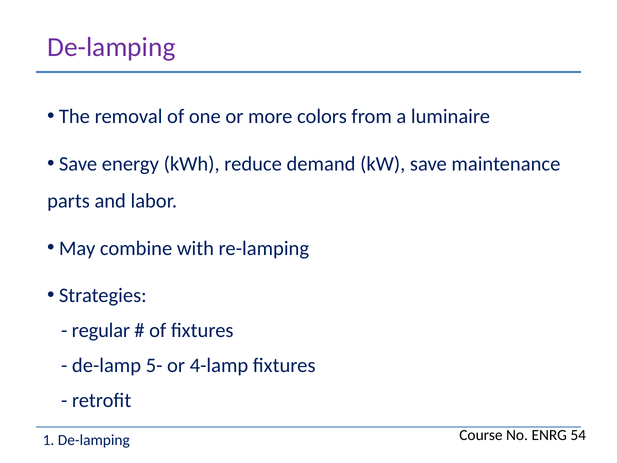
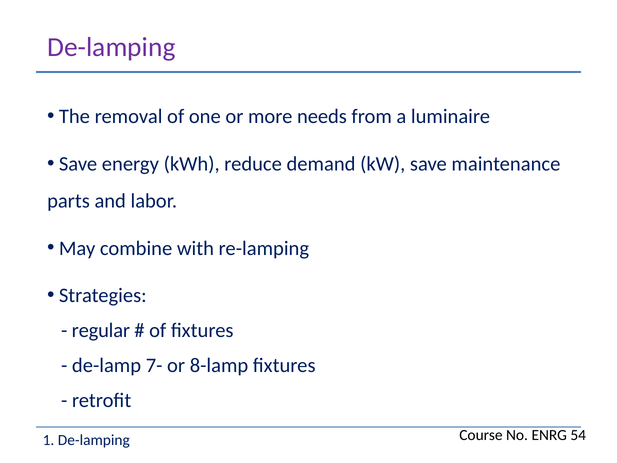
colors: colors -> needs
5-: 5- -> 7-
4-lamp: 4-lamp -> 8-lamp
